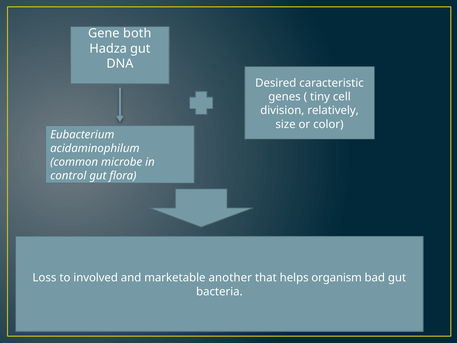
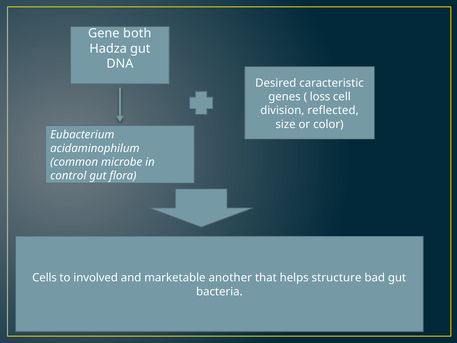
tiny: tiny -> loss
relatively: relatively -> reflected
Loss: Loss -> Cells
organism: organism -> structure
